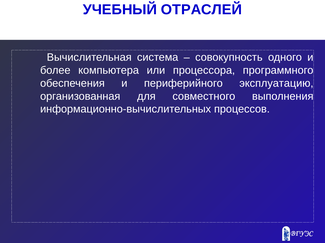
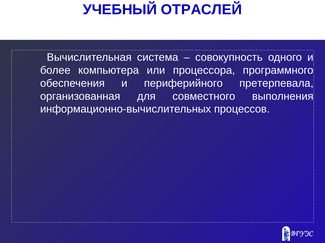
эксплуатацию: эксплуатацию -> претерпевала
